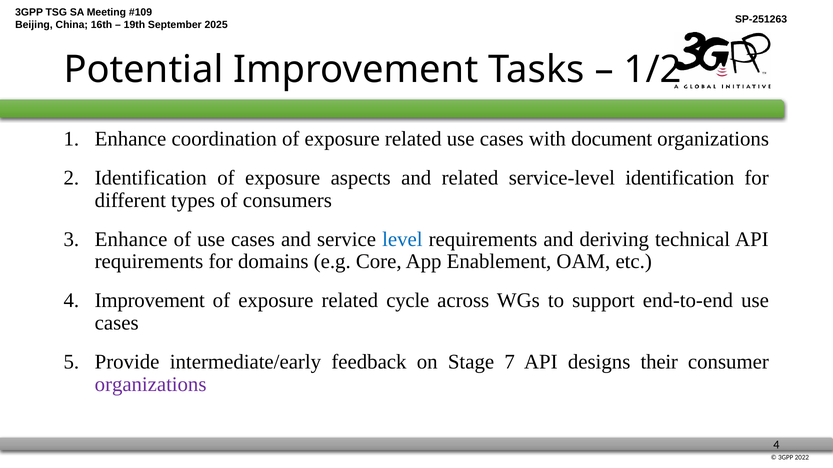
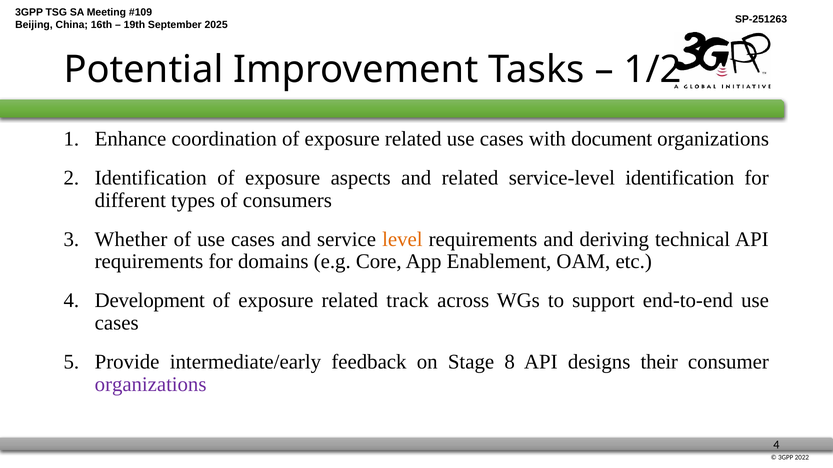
Enhance at (131, 239): Enhance -> Whether
level colour: blue -> orange
Improvement at (150, 301): Improvement -> Development
cycle: cycle -> track
7: 7 -> 8
